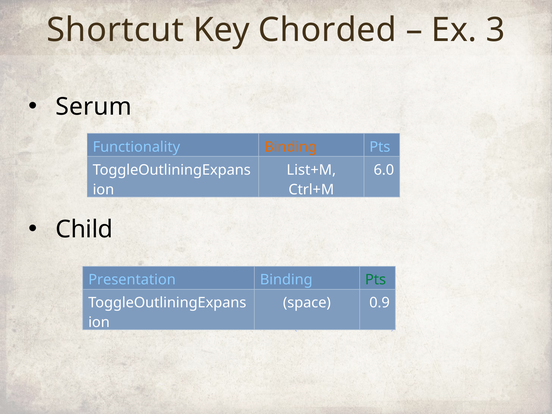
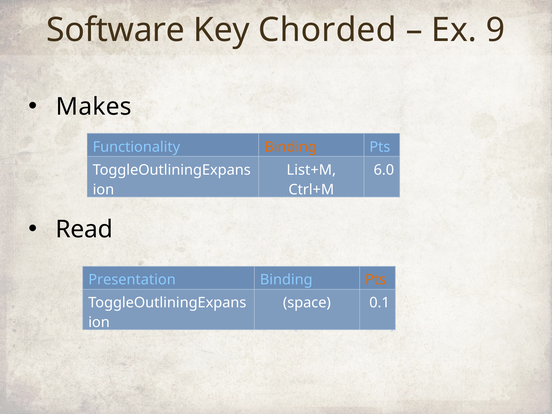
Shortcut: Shortcut -> Software
3: 3 -> 9
Serum: Serum -> Makes
Child: Child -> Read
Pts at (376, 280) colour: green -> orange
0.9: 0.9 -> 0.1
